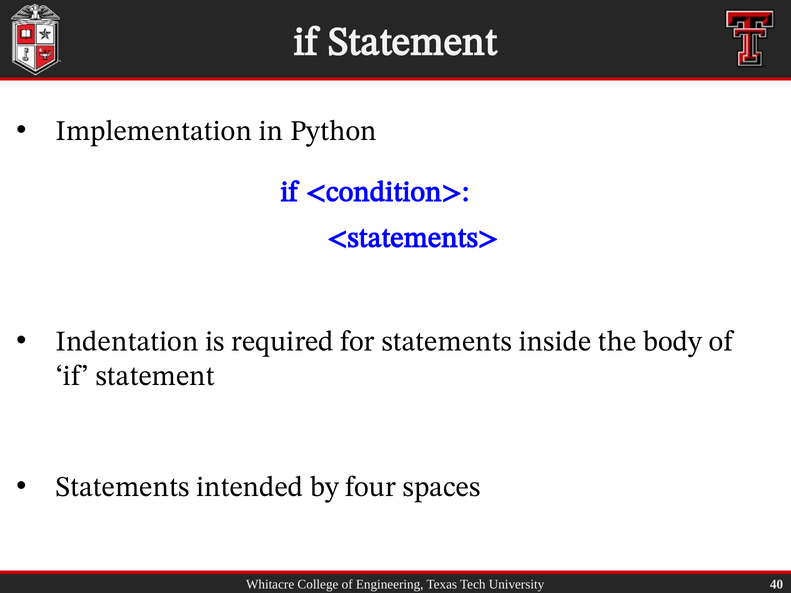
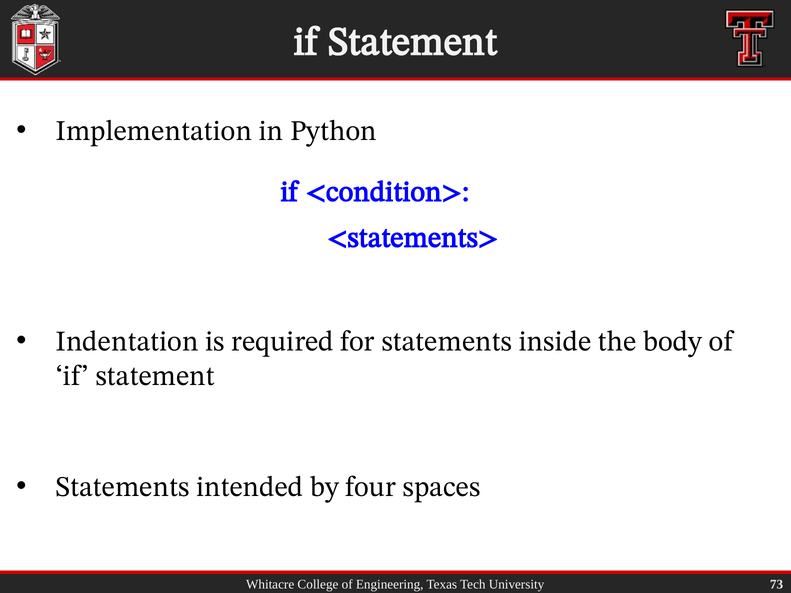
40: 40 -> 73
